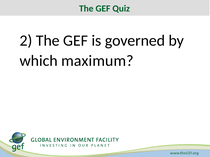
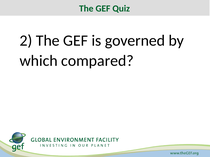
maximum: maximum -> compared
